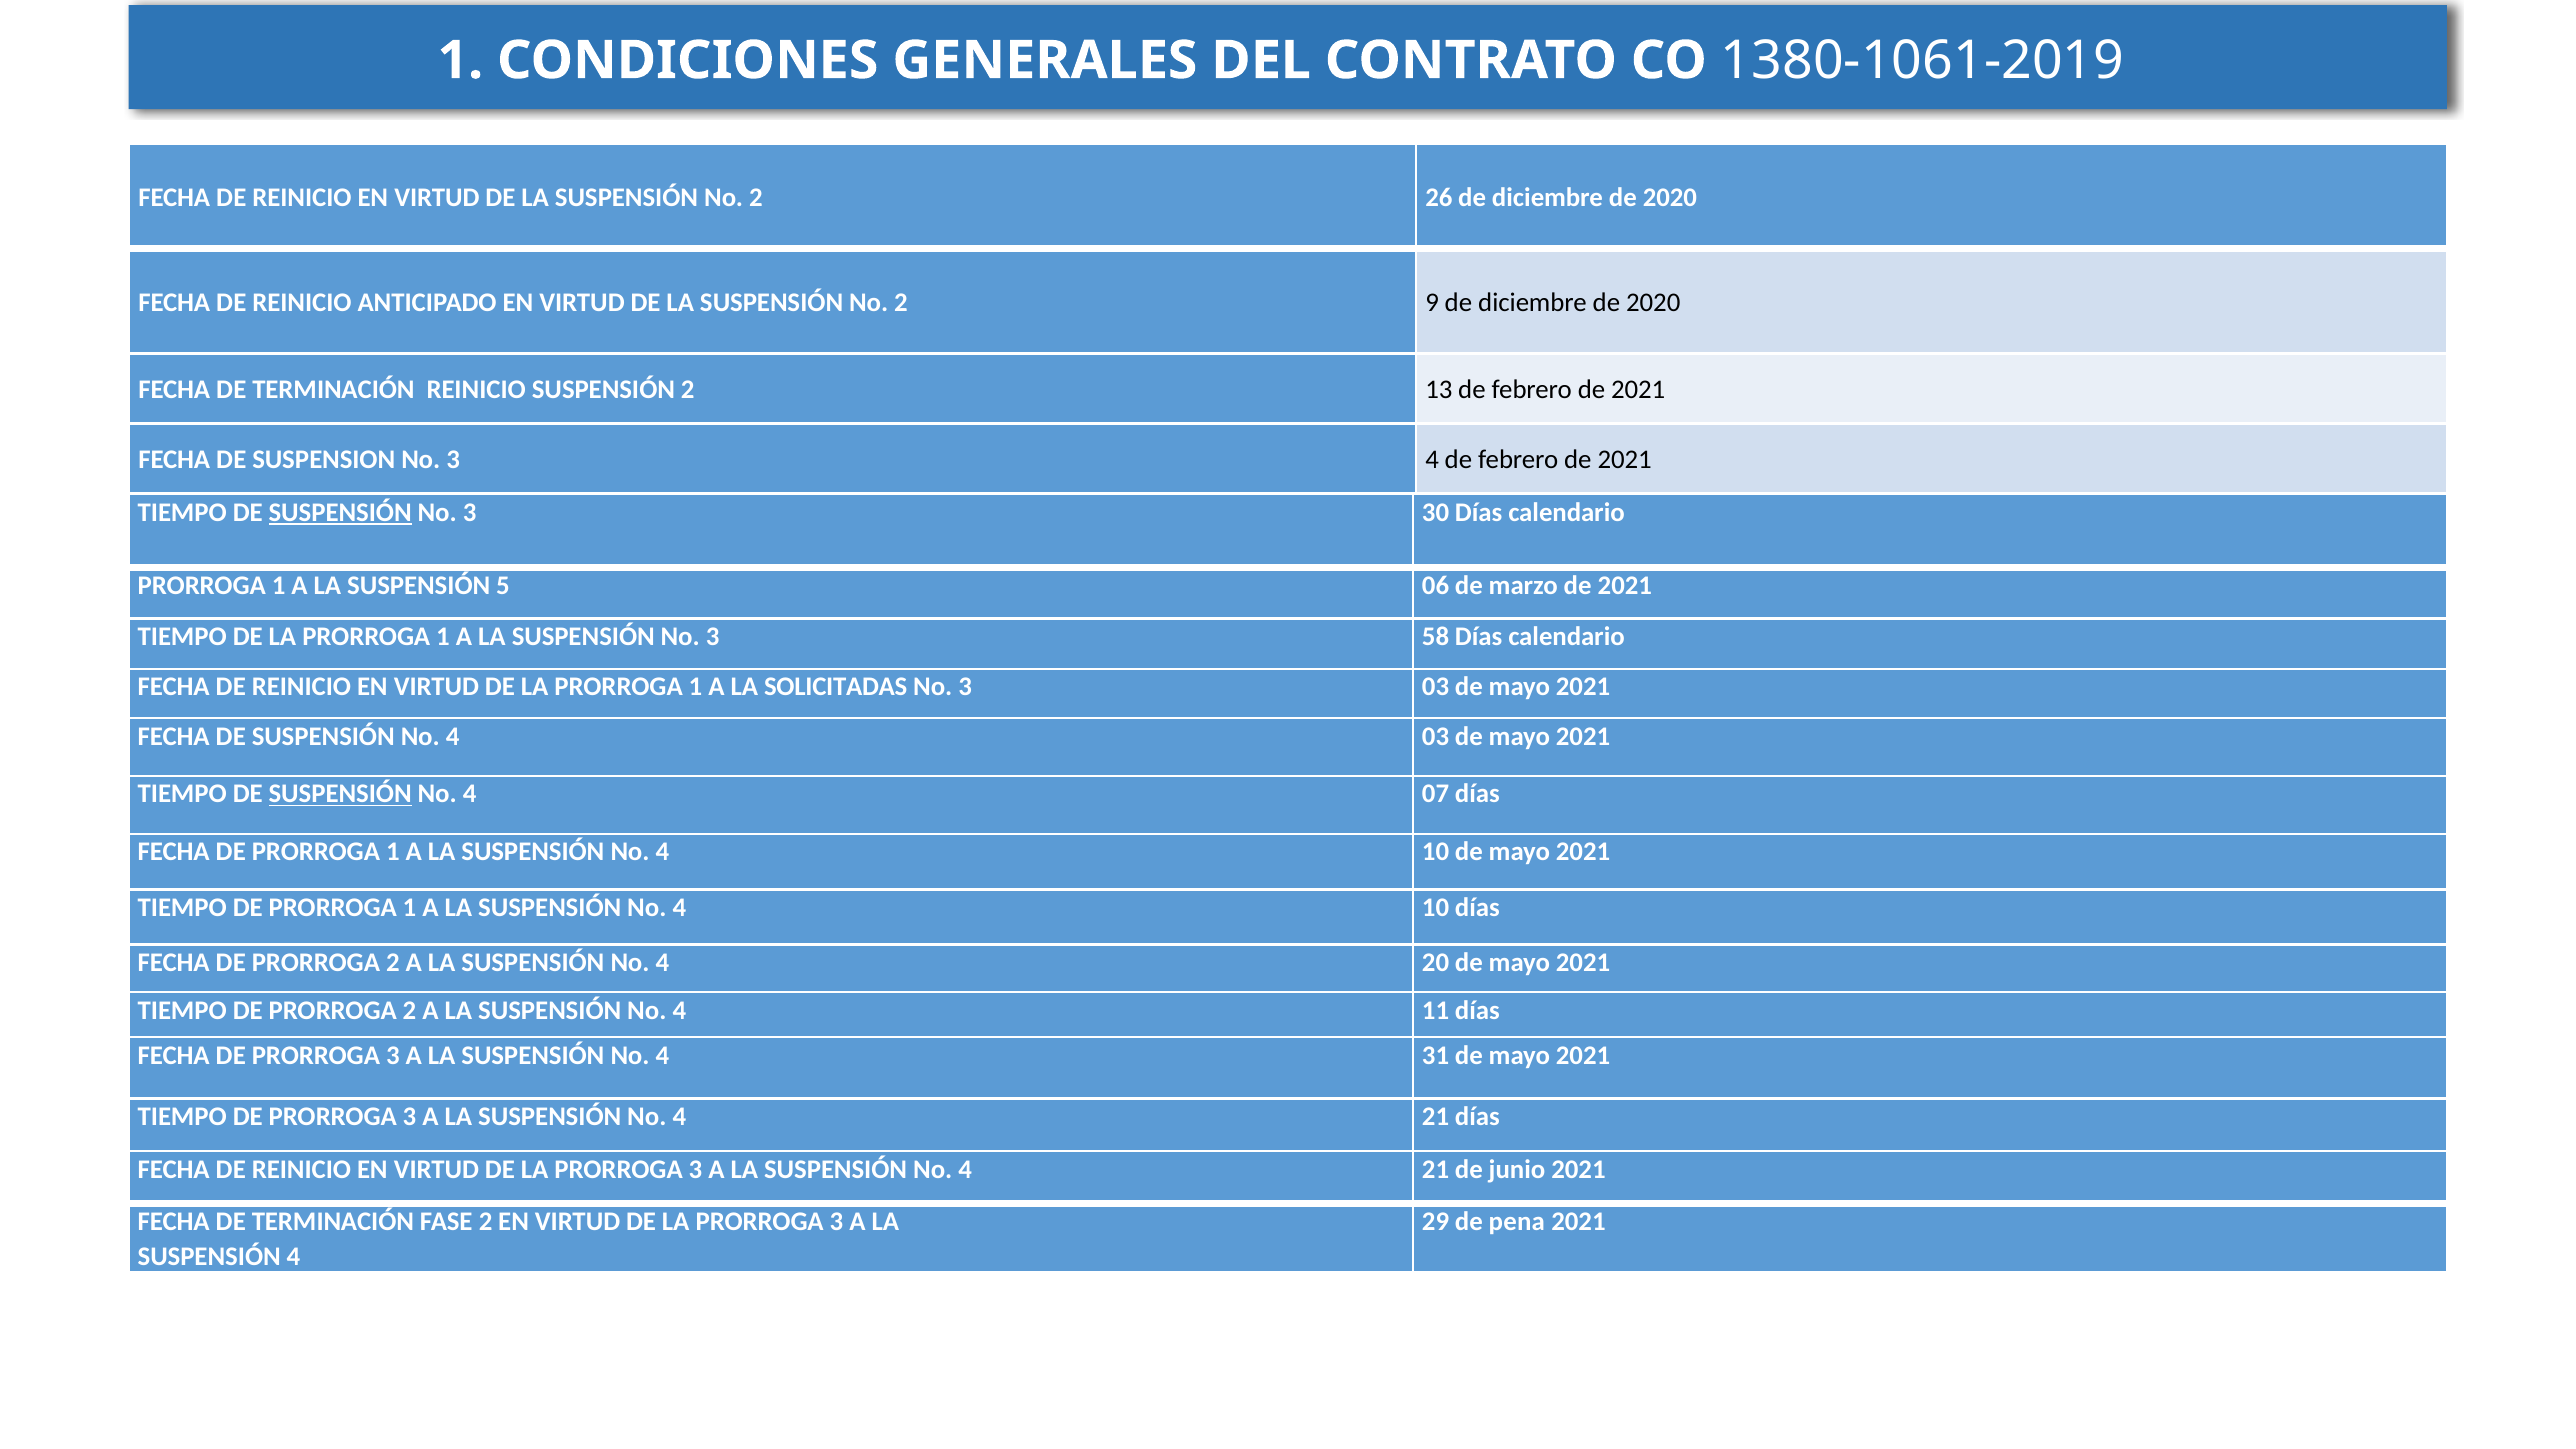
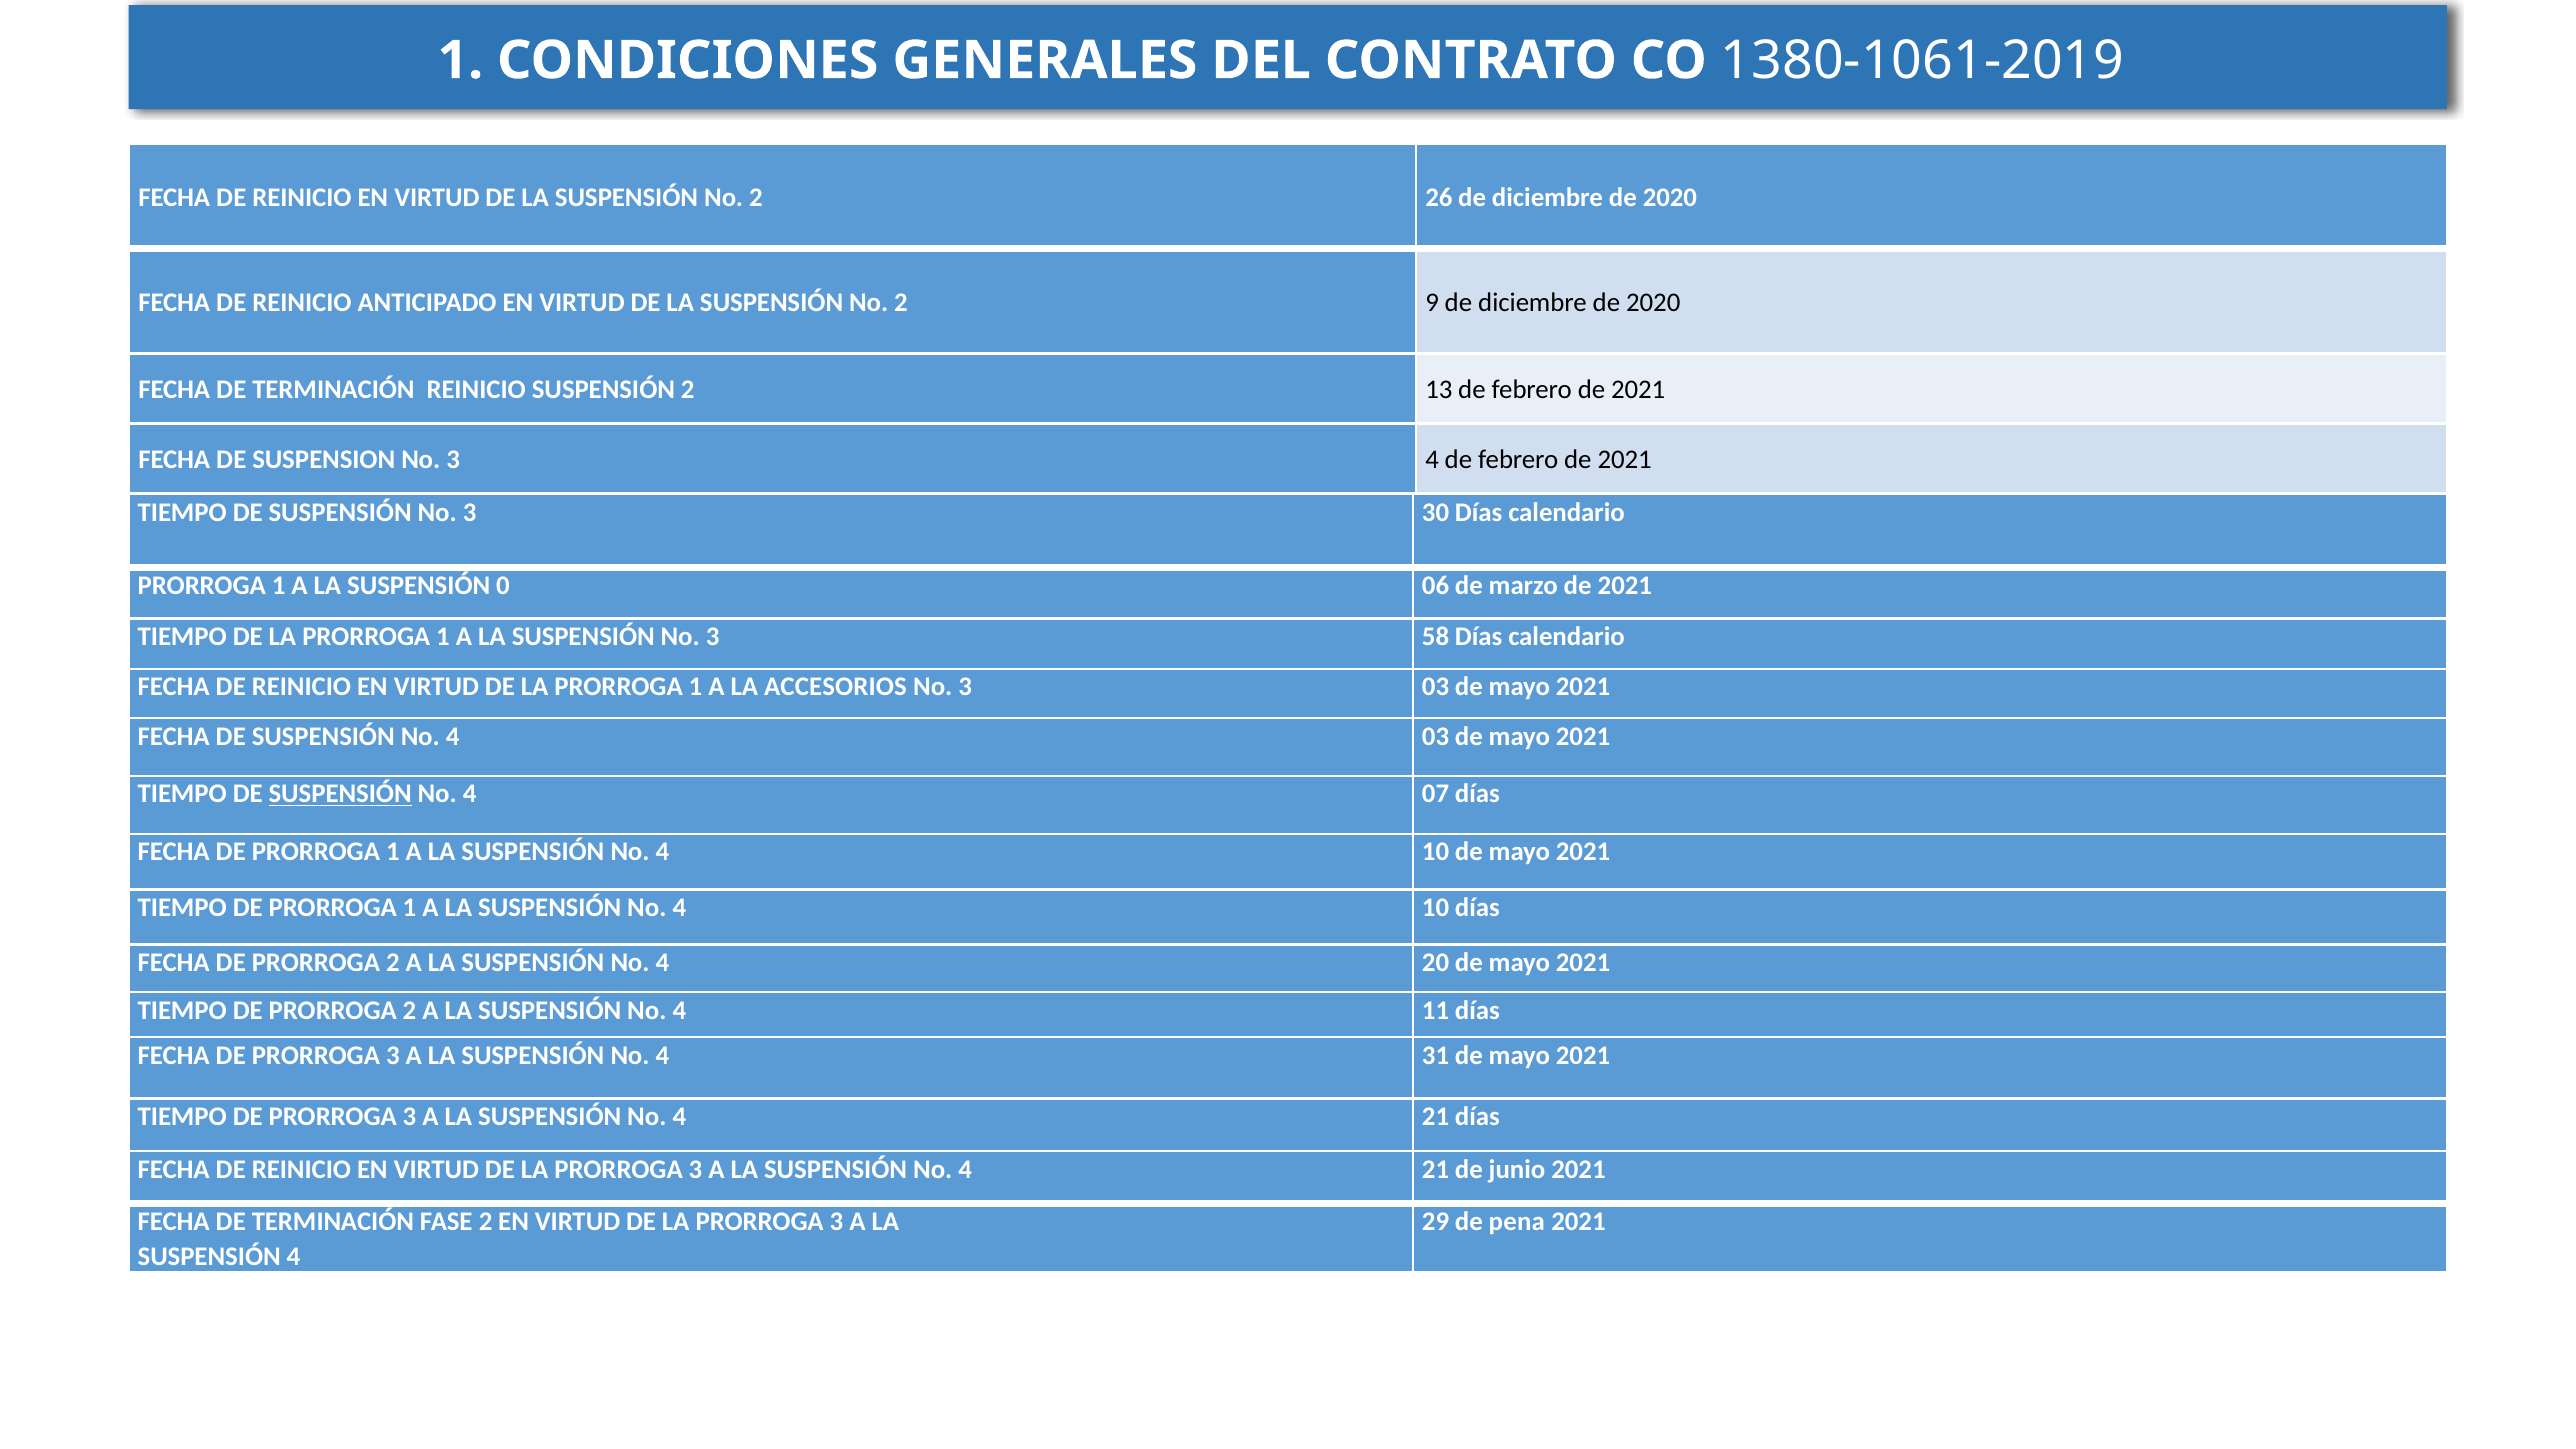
SUSPENSIÓN at (340, 512) underline: present -> none
5: 5 -> 0
SOLICITADAS: SOLICITADAS -> ACCESORIOS
